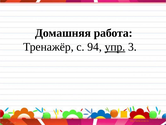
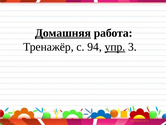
Домашняя underline: none -> present
